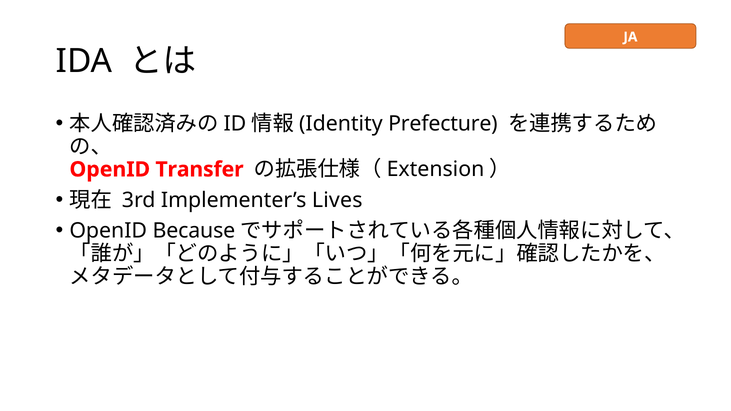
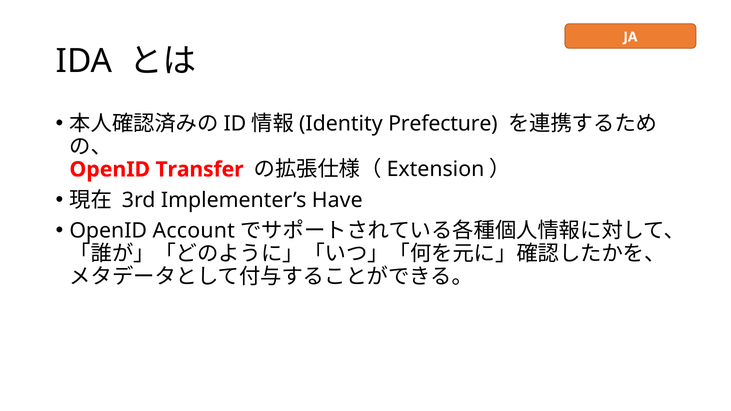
Lives: Lives -> Have
Because: Because -> Account
